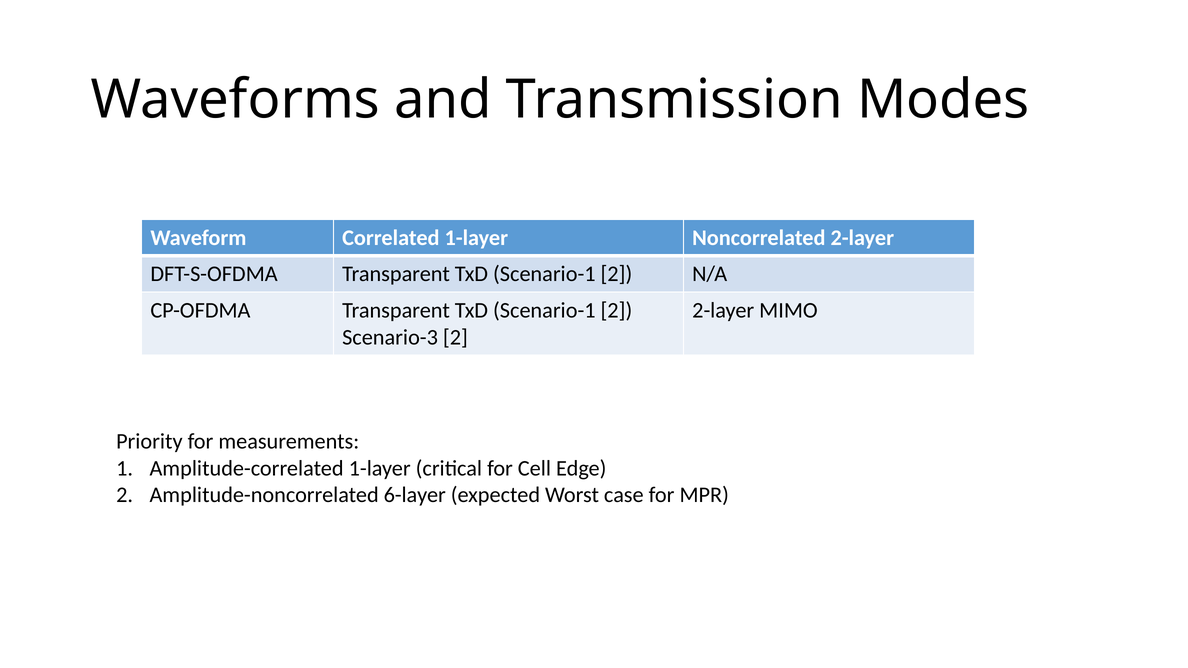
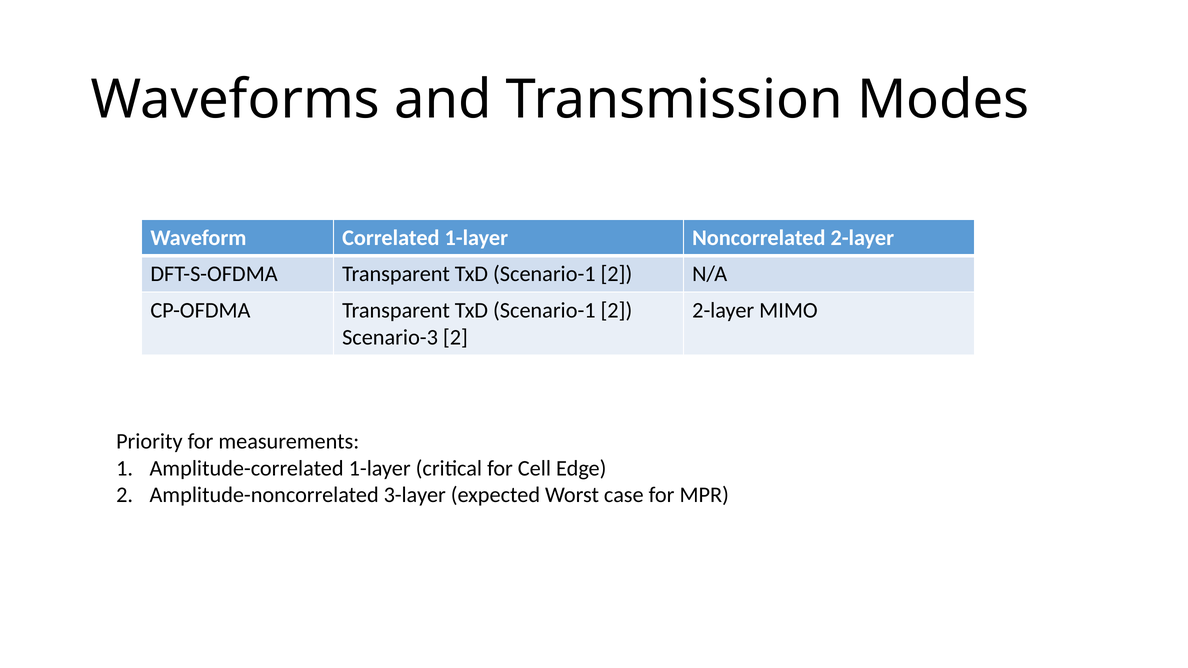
6-layer: 6-layer -> 3-layer
